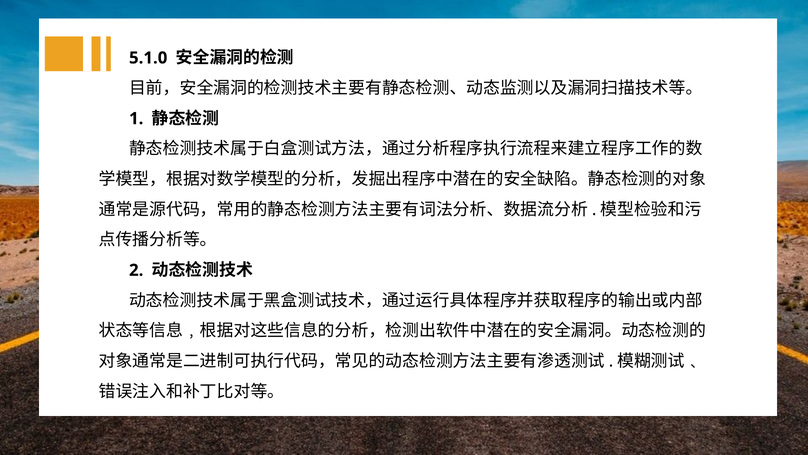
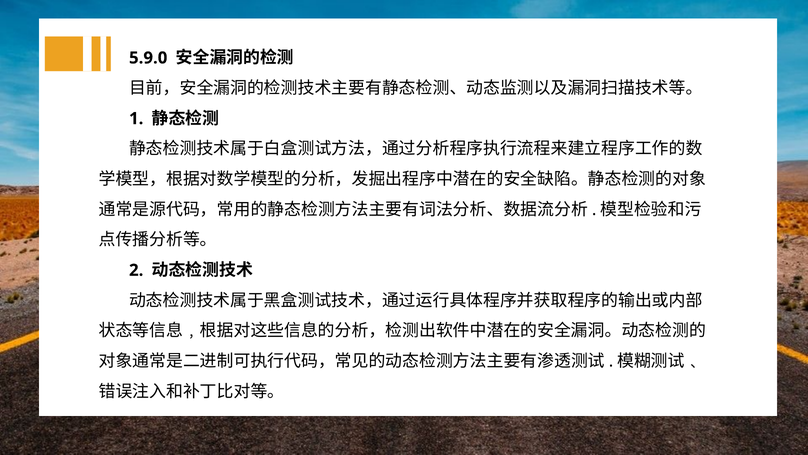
5.1.0: 5.1.0 -> 5.9.0
